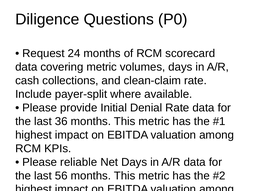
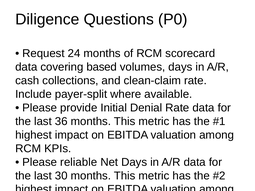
covering metric: metric -> based
56: 56 -> 30
